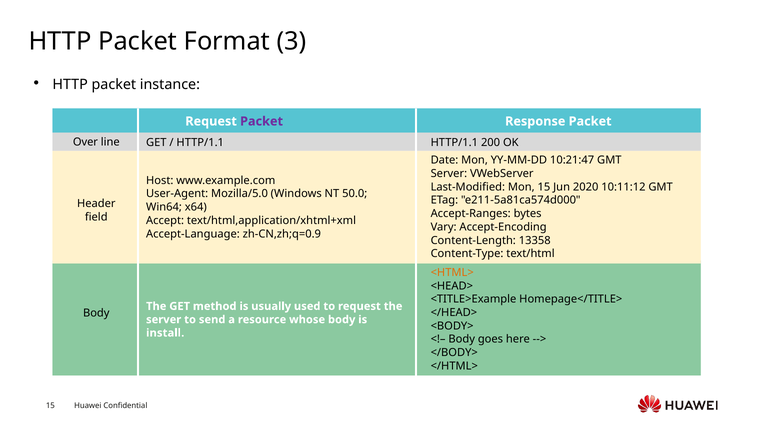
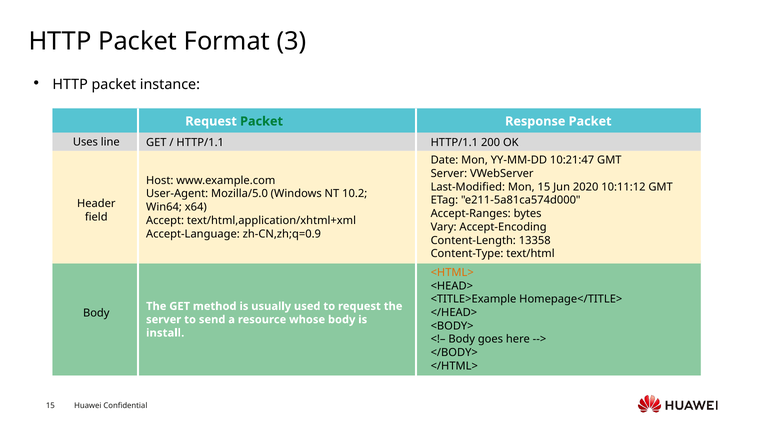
Packet at (262, 121) colour: purple -> green
Over: Over -> Uses
50.0: 50.0 -> 10.2
